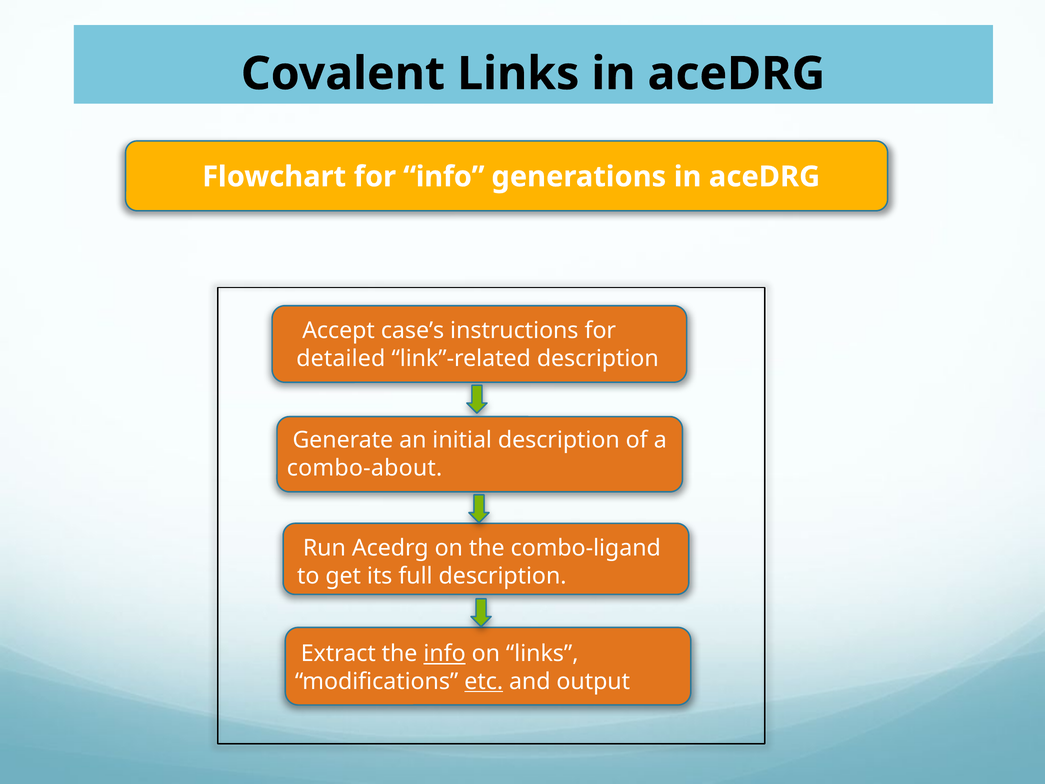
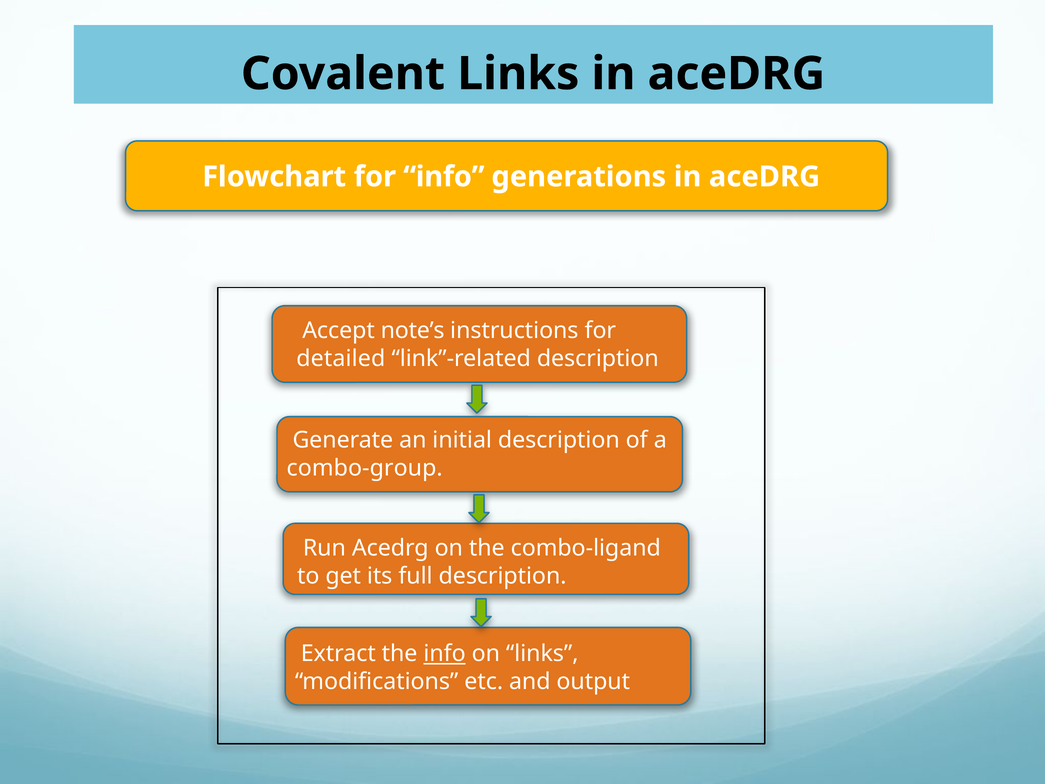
case’s: case’s -> note’s
combo-about: combo-about -> combo-group
etc underline: present -> none
